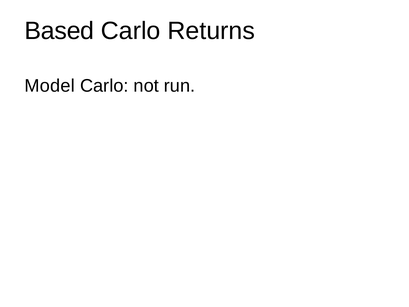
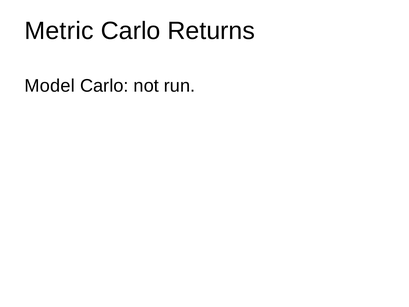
Based: Based -> Metric
